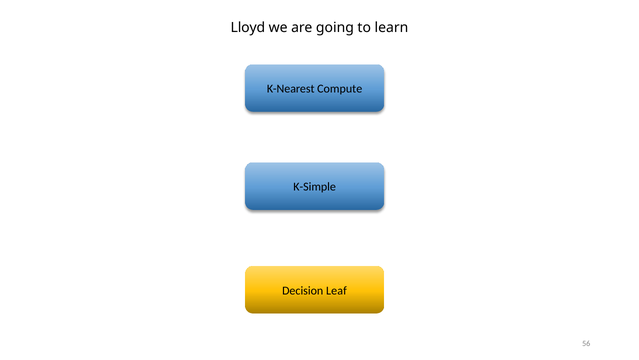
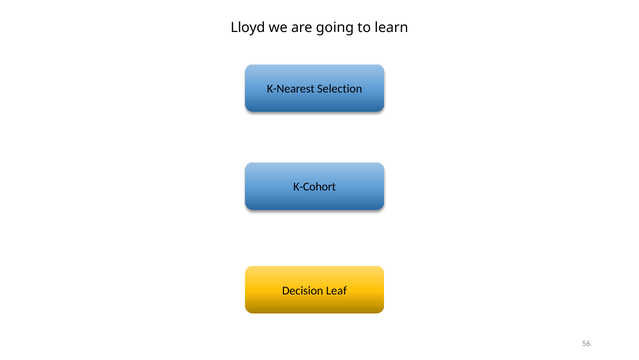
Compute: Compute -> Selection
K-Simple: K-Simple -> K-Cohort
